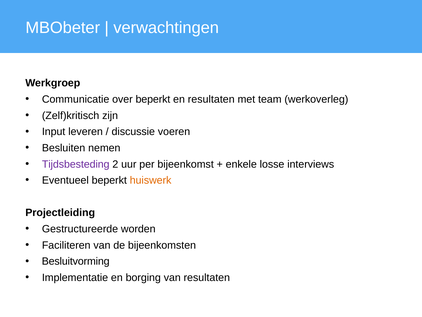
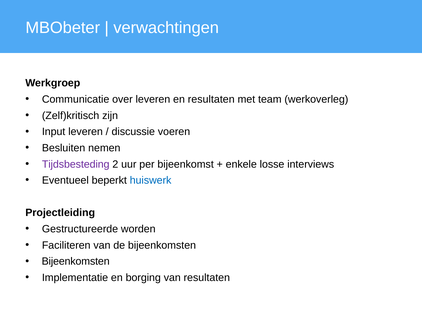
over beperkt: beperkt -> leveren
huiswerk colour: orange -> blue
Besluitvorming at (76, 261): Besluitvorming -> Bijeenkomsten
